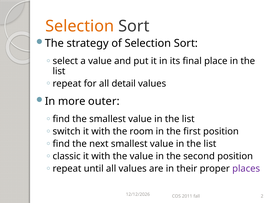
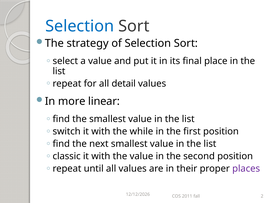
Selection at (80, 26) colour: orange -> blue
outer: outer -> linear
room: room -> while
